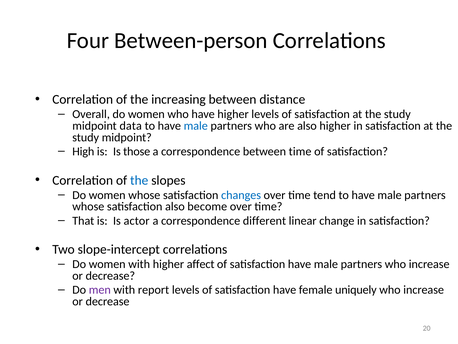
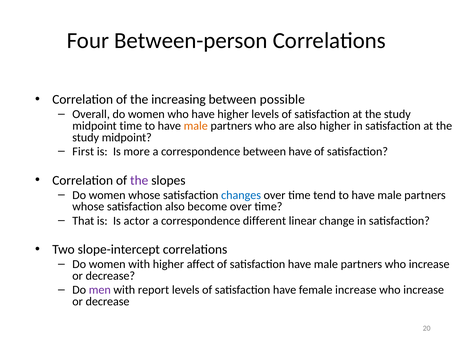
distance: distance -> possible
midpoint data: data -> time
male at (196, 126) colour: blue -> orange
High: High -> First
those: those -> more
between time: time -> have
the at (139, 180) colour: blue -> purple
female uniquely: uniquely -> increase
